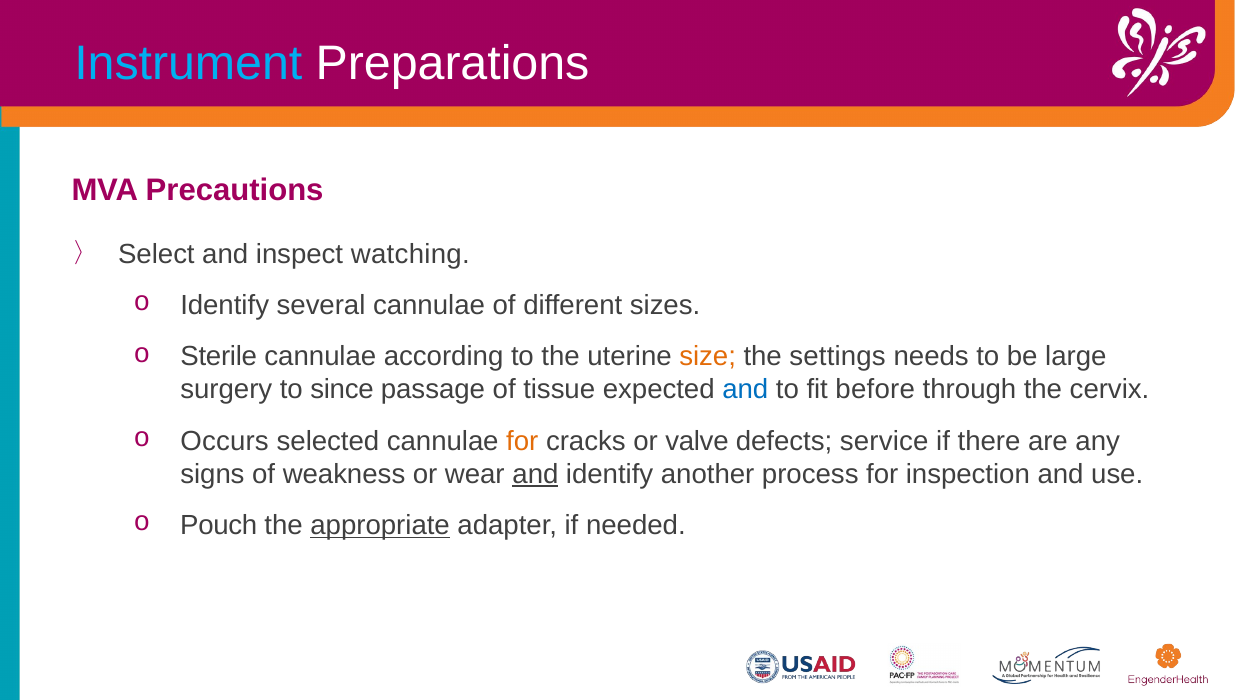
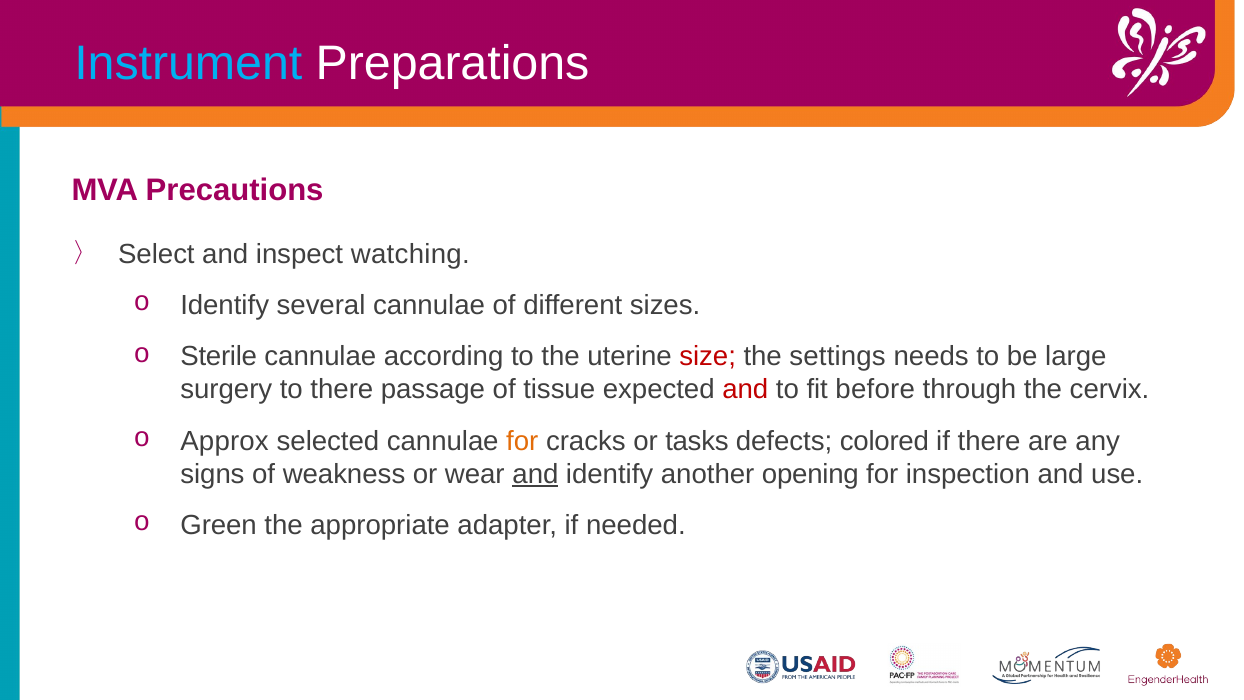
size colour: orange -> red
to since: since -> there
and at (745, 390) colour: blue -> red
Occurs: Occurs -> Approx
valve: valve -> tasks
service: service -> colored
process: process -> opening
Pouch: Pouch -> Green
appropriate underline: present -> none
